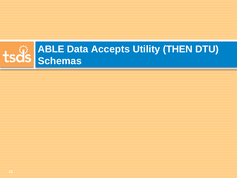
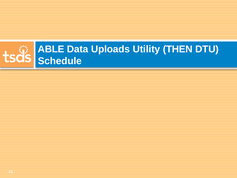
Accepts: Accepts -> Uploads
Schemas: Schemas -> Schedule
